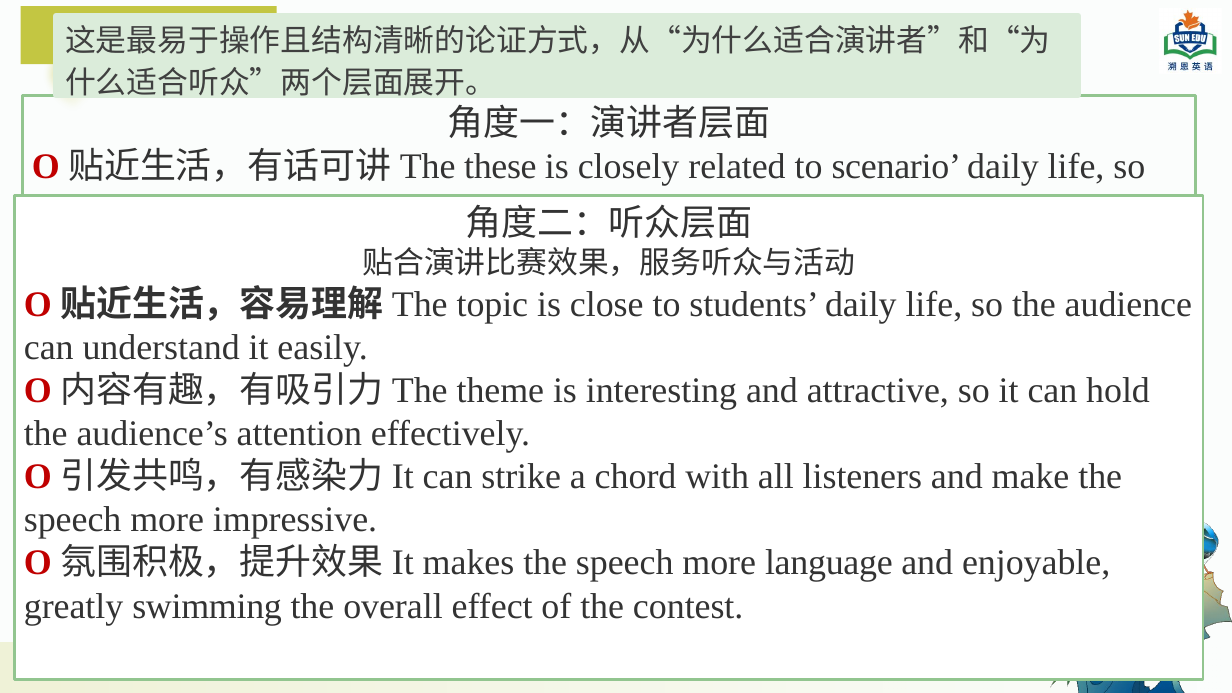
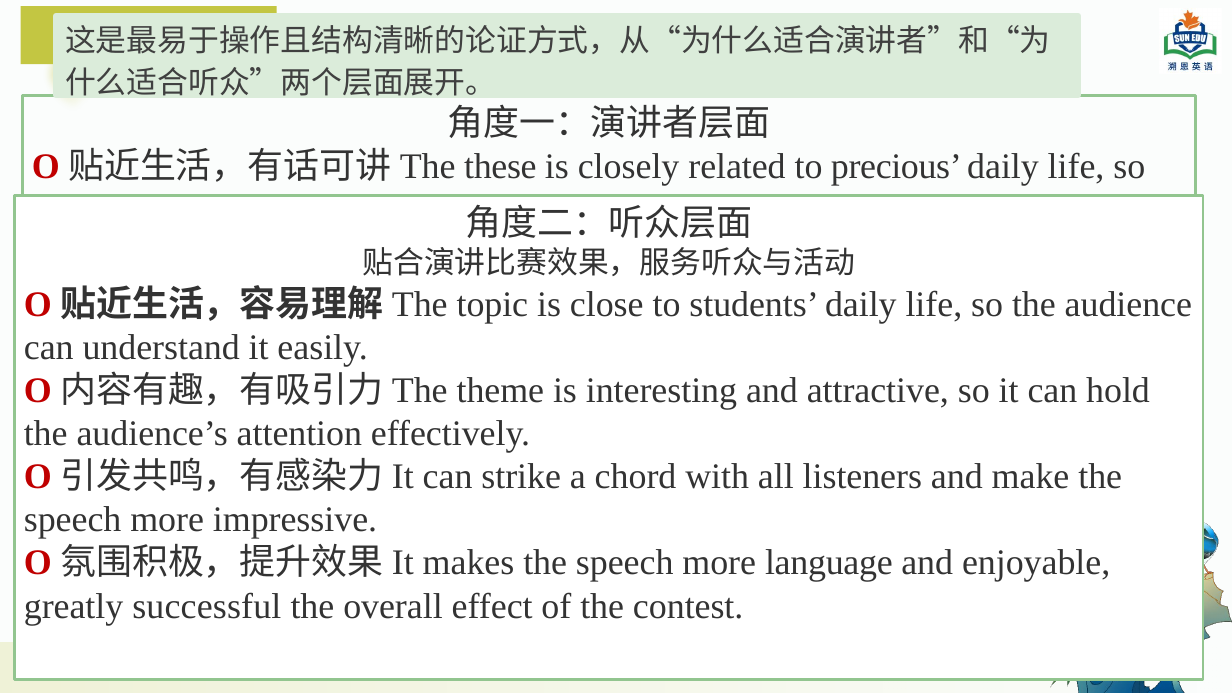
scenario: scenario -> precious
swimming: swimming -> successful
